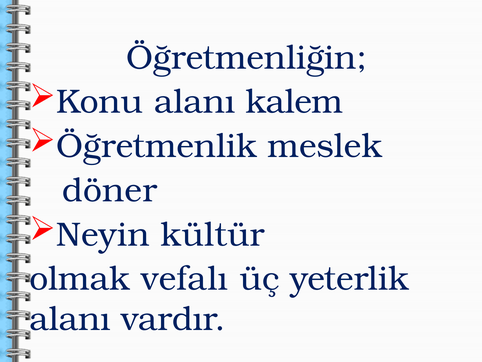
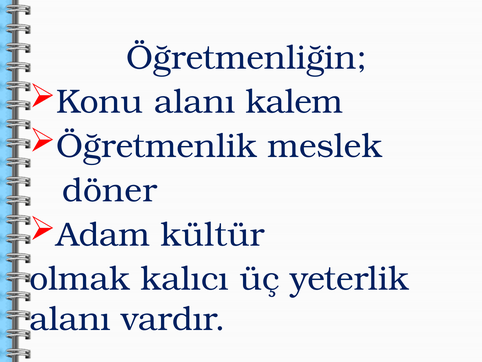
Neyin: Neyin -> Adam
vefalı: vefalı -> kalıcı
